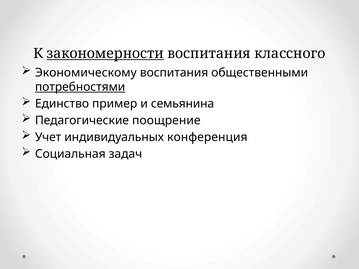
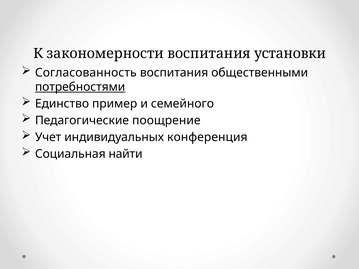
закономерности underline: present -> none
классного: классного -> установки
Экономическому: Экономическому -> Согласованность
семьянина: семьянина -> семейного
задач: задач -> найти
